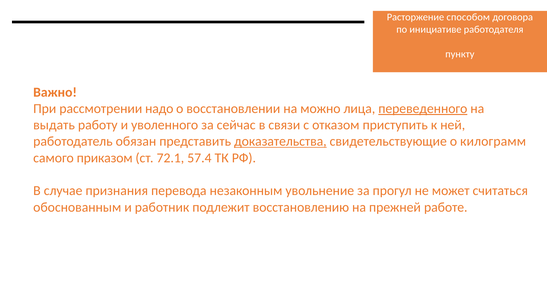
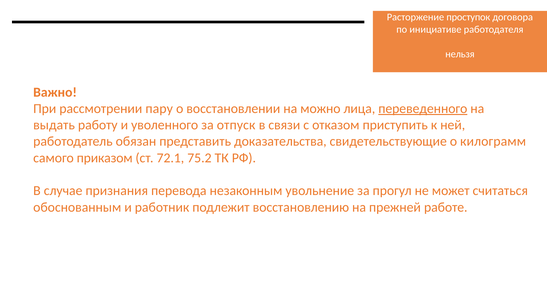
способом: способом -> проступок
пункту: пункту -> нельзя
надо: надо -> пару
сейчас: сейчас -> отпуск
доказательства underline: present -> none
57.4: 57.4 -> 75.2
